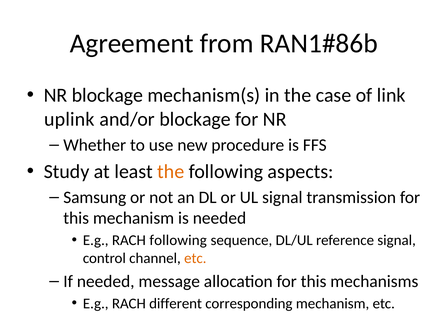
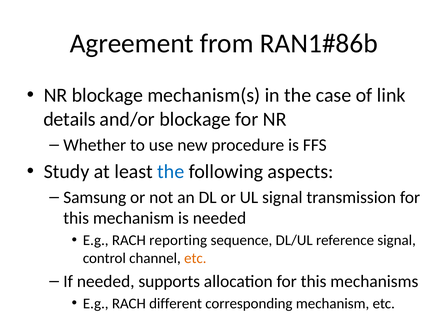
uplink: uplink -> details
the at (171, 172) colour: orange -> blue
RACH following: following -> reporting
message: message -> supports
